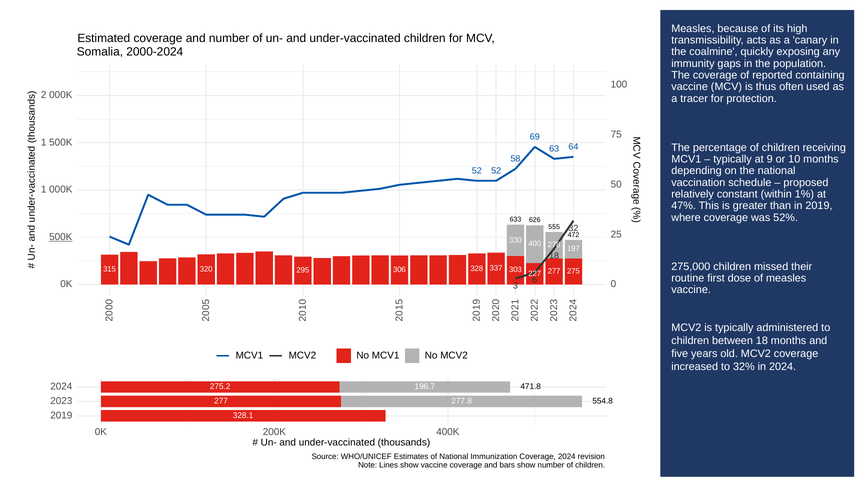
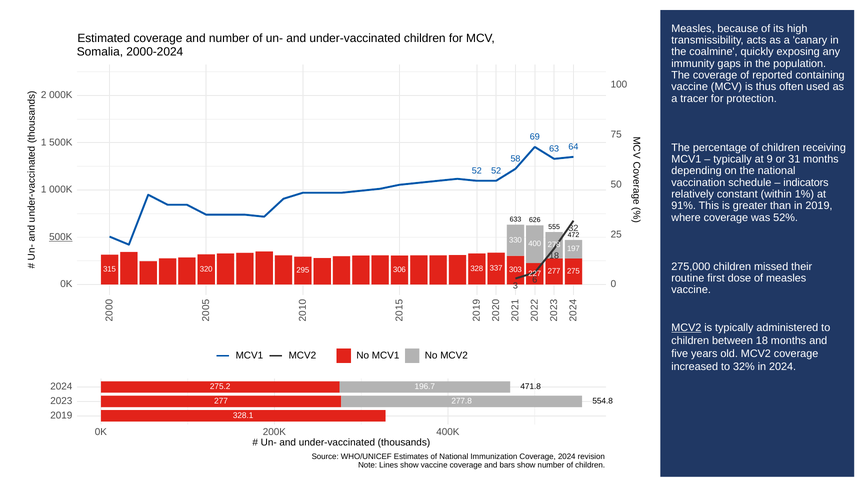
10: 10 -> 31
proposed: proposed -> indicators
47%: 47% -> 91%
MCV2 at (686, 327) underline: none -> present
